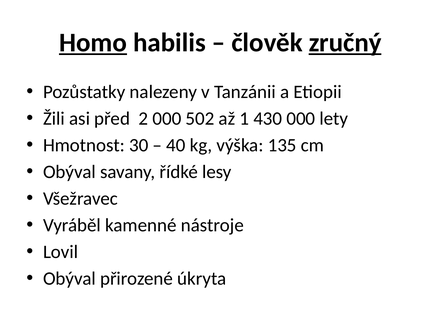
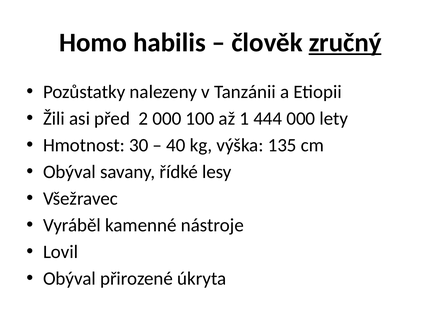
Homo underline: present -> none
502: 502 -> 100
430: 430 -> 444
